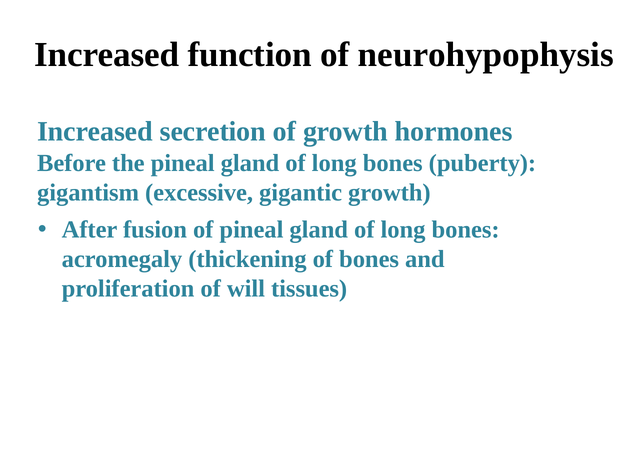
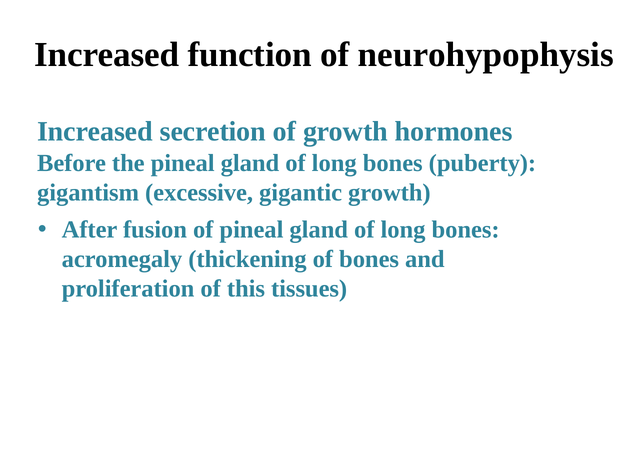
will: will -> this
